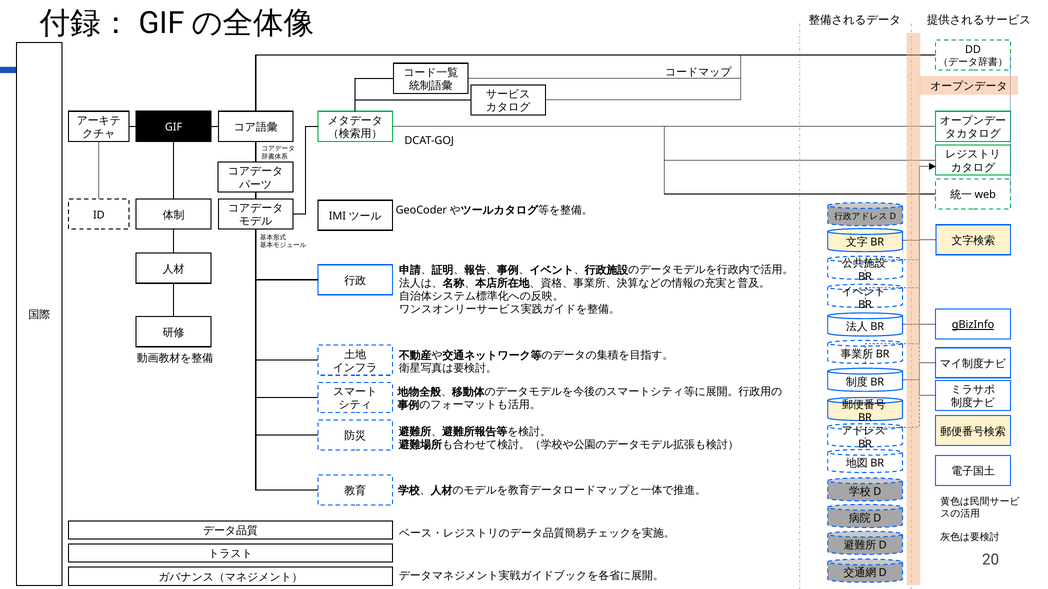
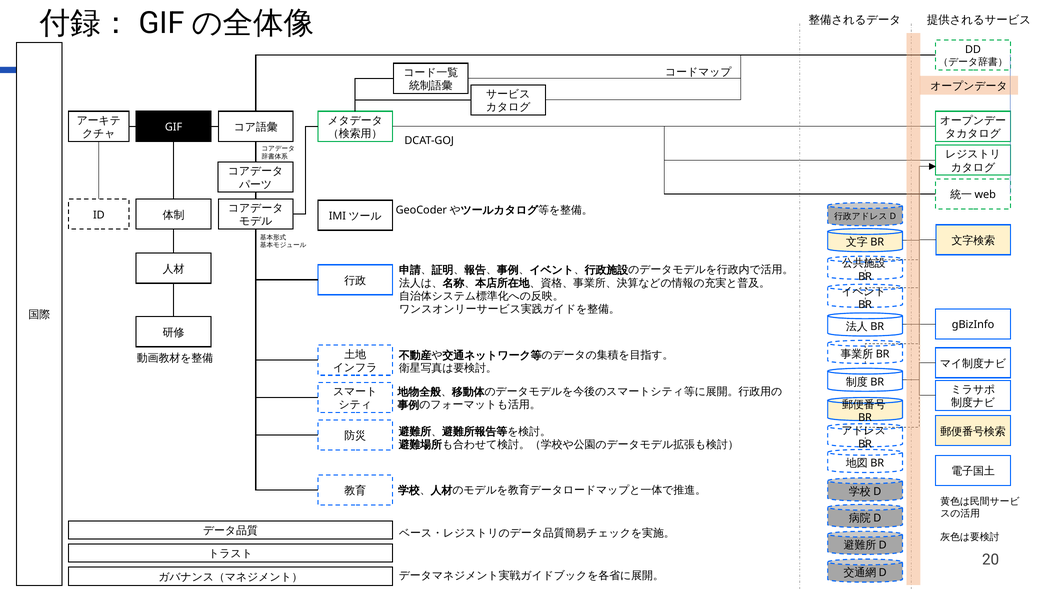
gBizInfo underline: present -> none
